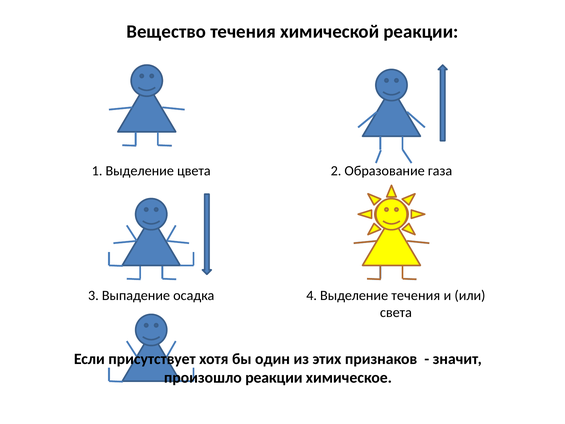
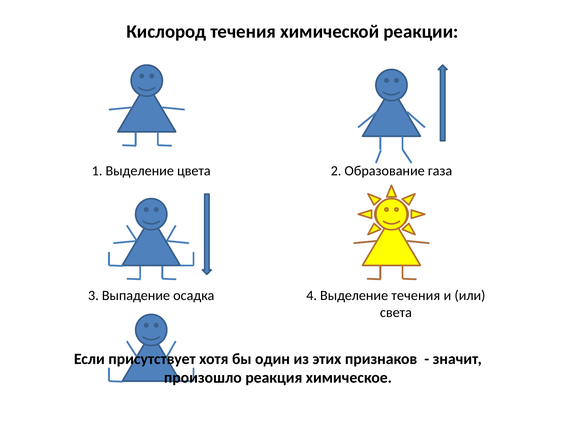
Вещество: Вещество -> Кислород
произошло реакции: реакции -> реакция
